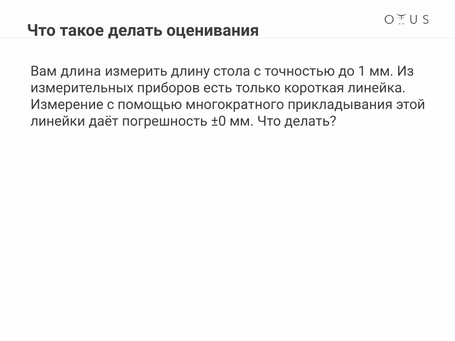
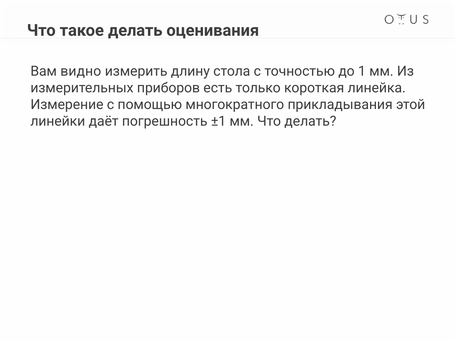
длина: длина -> видно
±0: ±0 -> ±1
